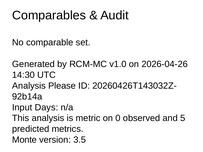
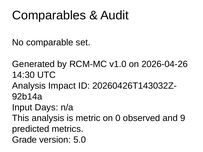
Please: Please -> Impact
5: 5 -> 9
Monte: Monte -> Grade
3.5: 3.5 -> 5.0
